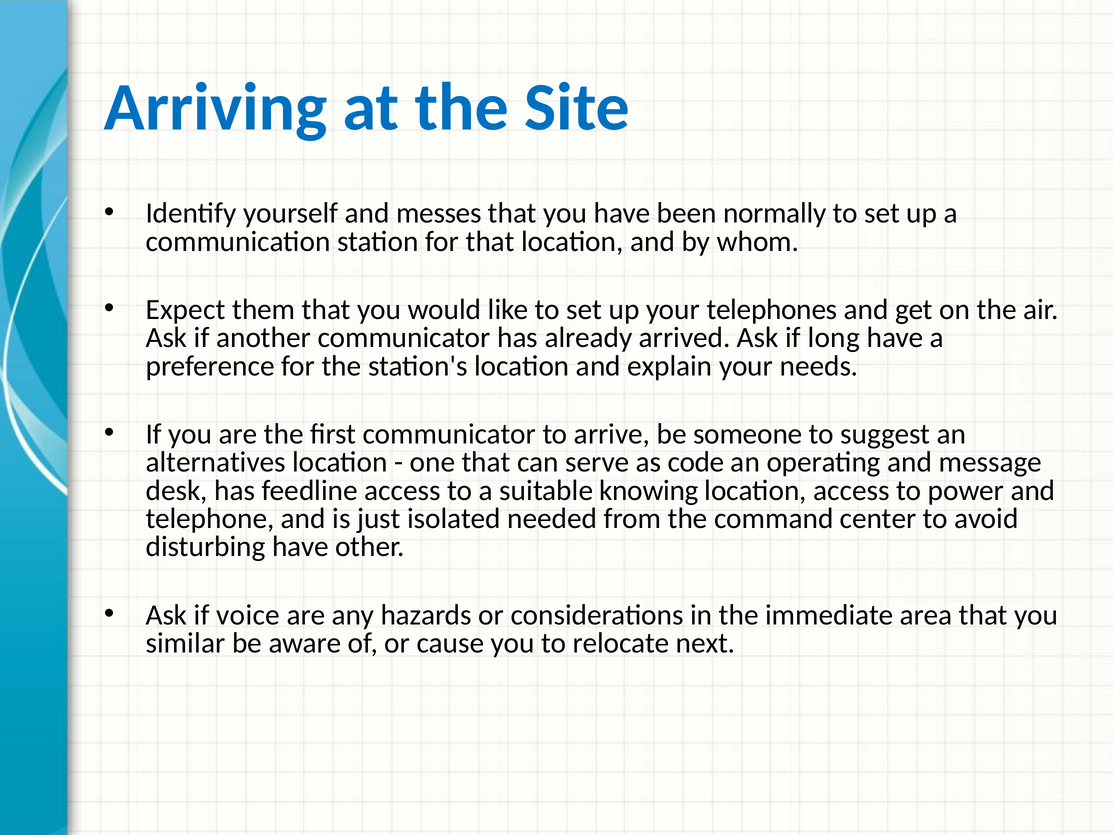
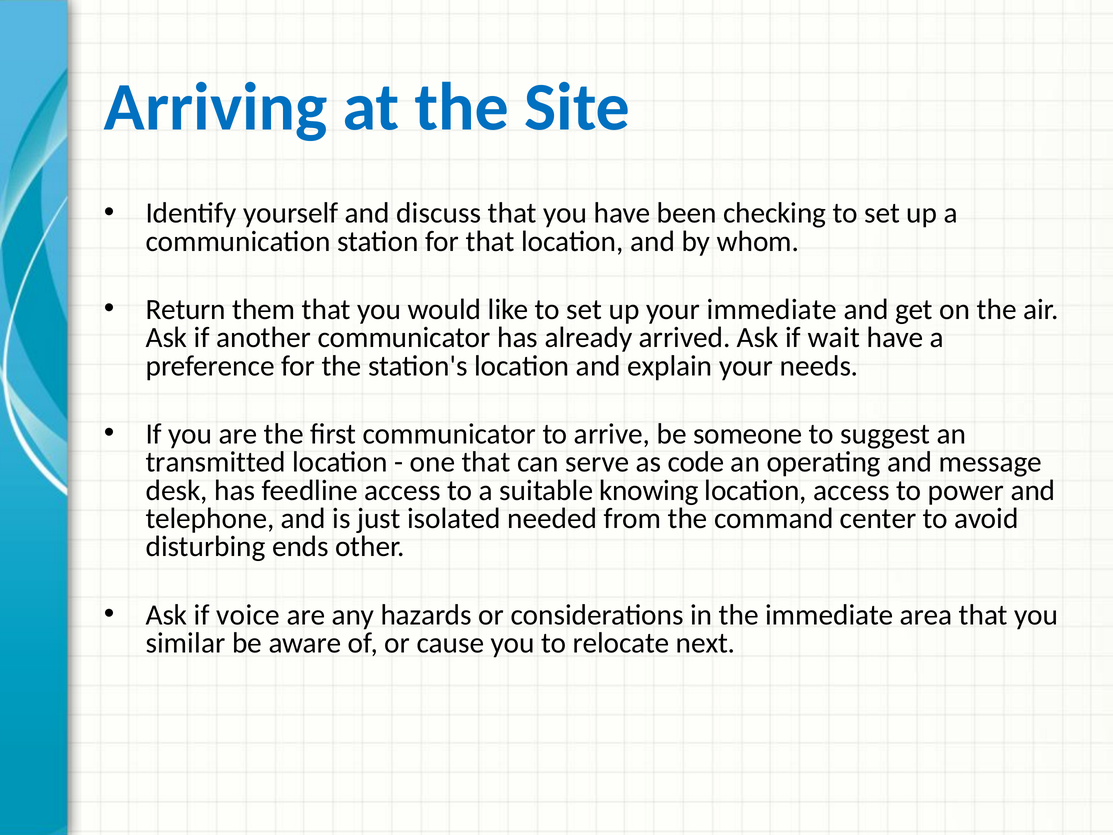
messes: messes -> discuss
normally: normally -> checking
Expect: Expect -> Return
your telephones: telephones -> immediate
long: long -> wait
alternatives: alternatives -> transmitted
disturbing have: have -> ends
